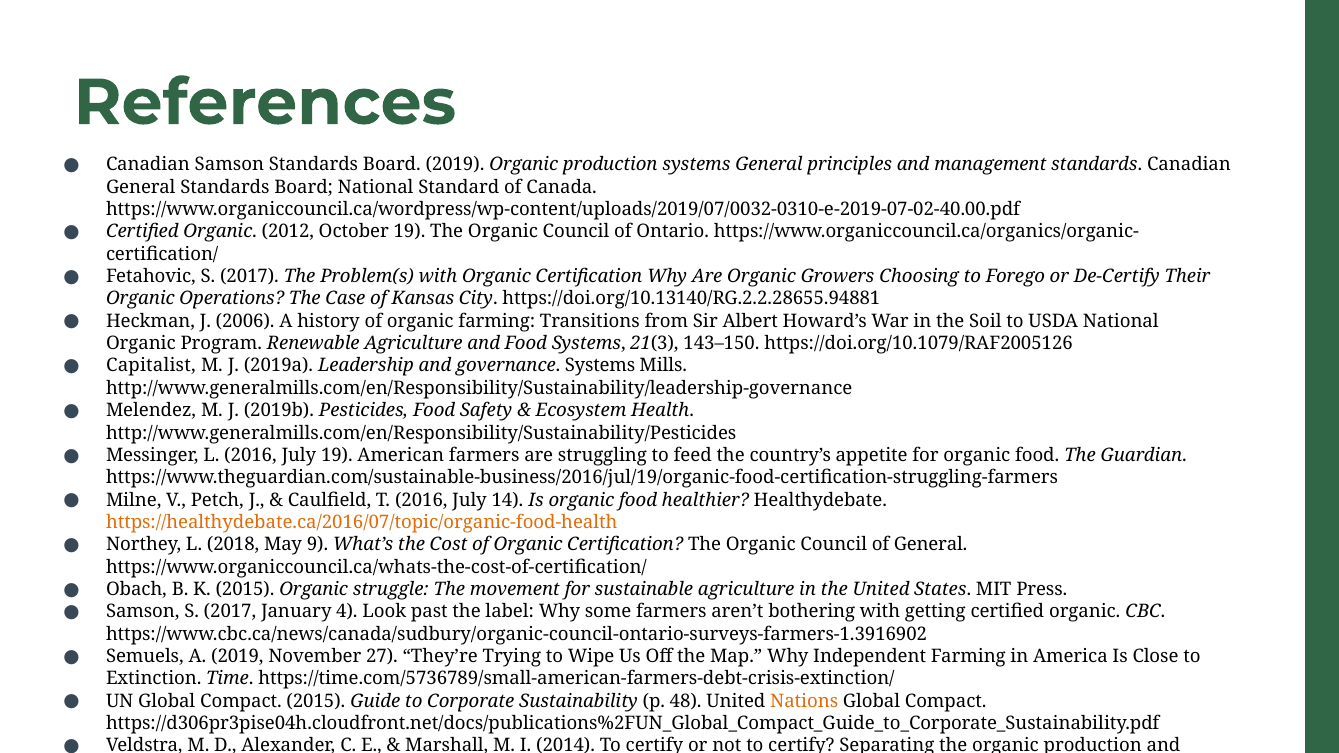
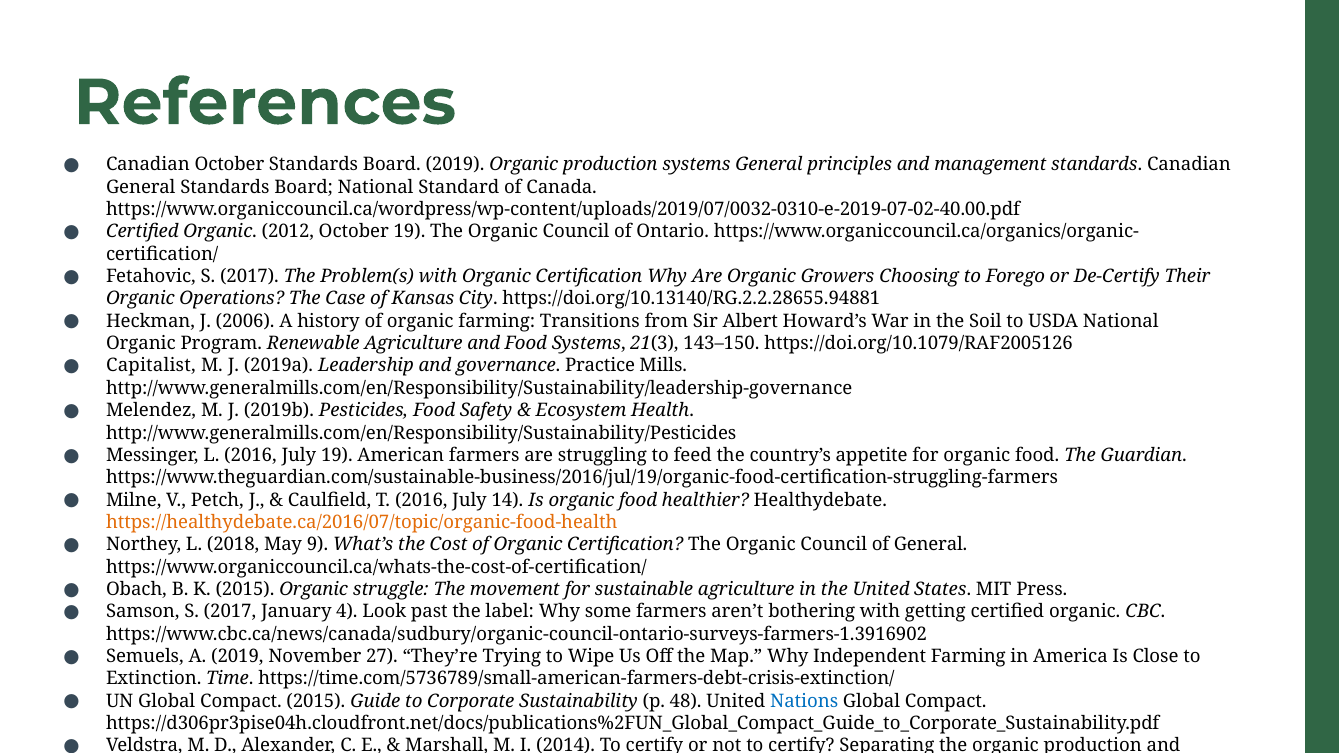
Canadian Samson: Samson -> October
governance Systems: Systems -> Practice
Nations colour: orange -> blue
